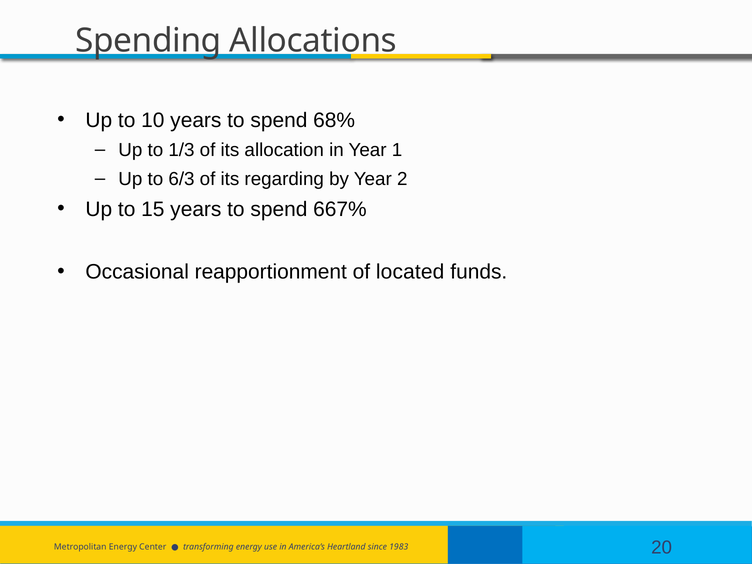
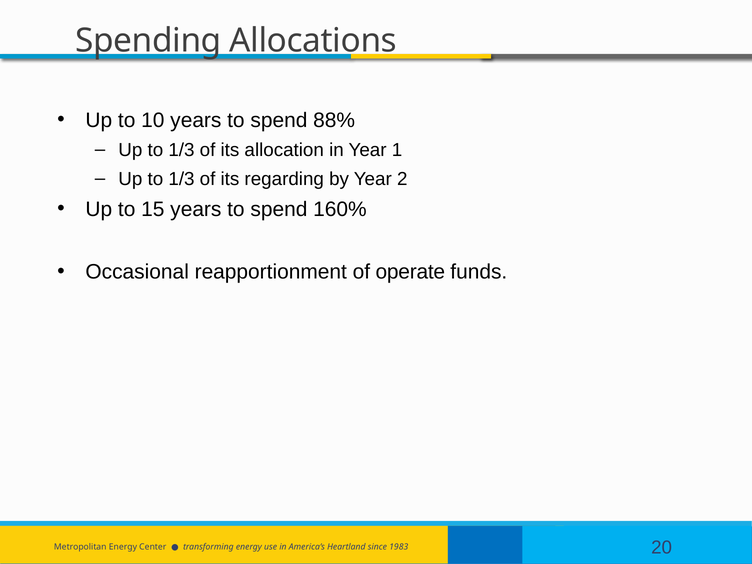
68%: 68% -> 88%
6/3 at (181, 179): 6/3 -> 1/3
667%: 667% -> 160%
located: located -> operate
